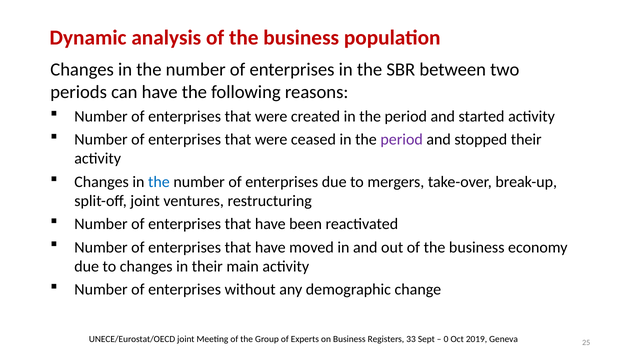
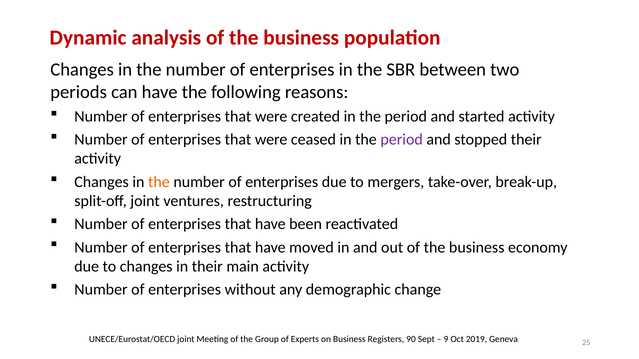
the at (159, 182) colour: blue -> orange
33: 33 -> 90
0: 0 -> 9
